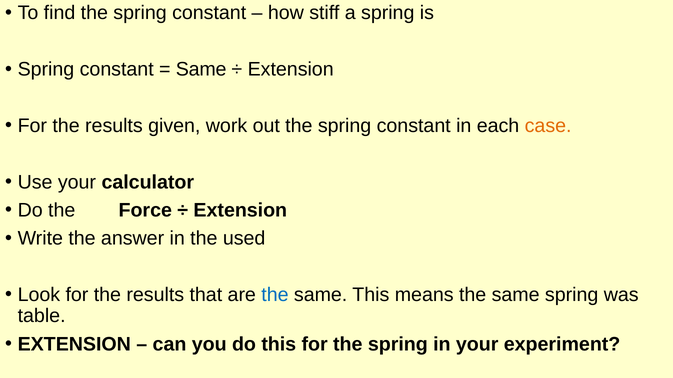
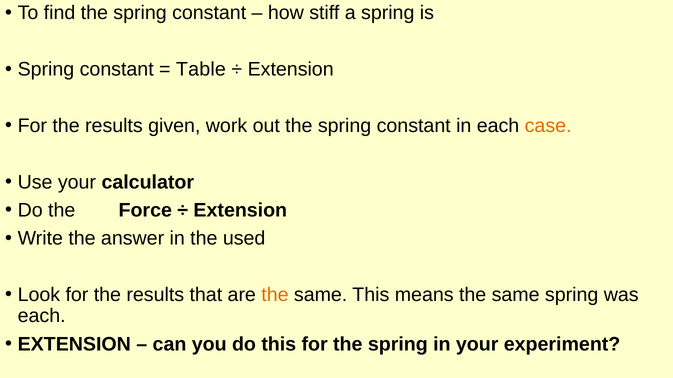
Same at (201, 69): Same -> Table
the at (275, 295) colour: blue -> orange
table at (42, 316): table -> each
